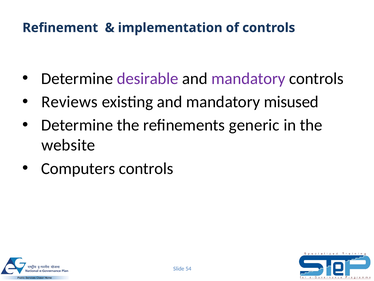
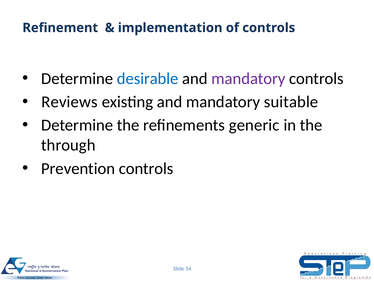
desirable colour: purple -> blue
misused: misused -> suitable
website: website -> through
Computers: Computers -> Prevention
